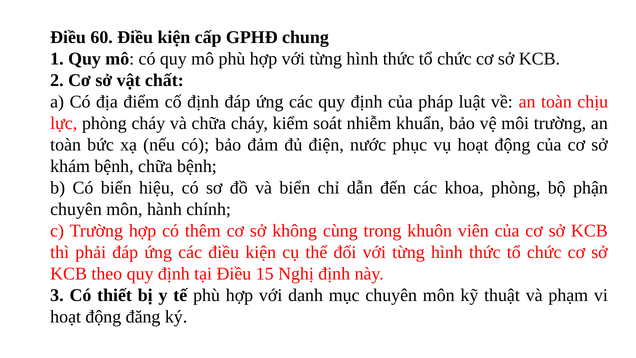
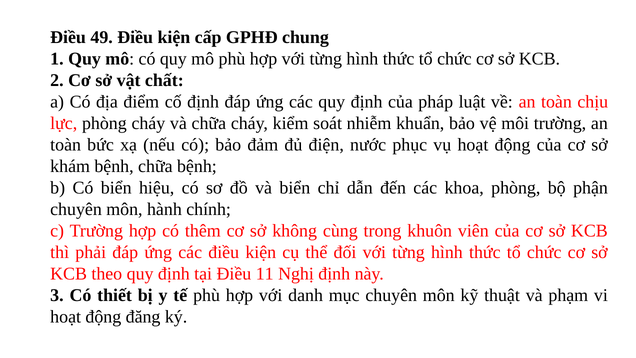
60: 60 -> 49
15: 15 -> 11
